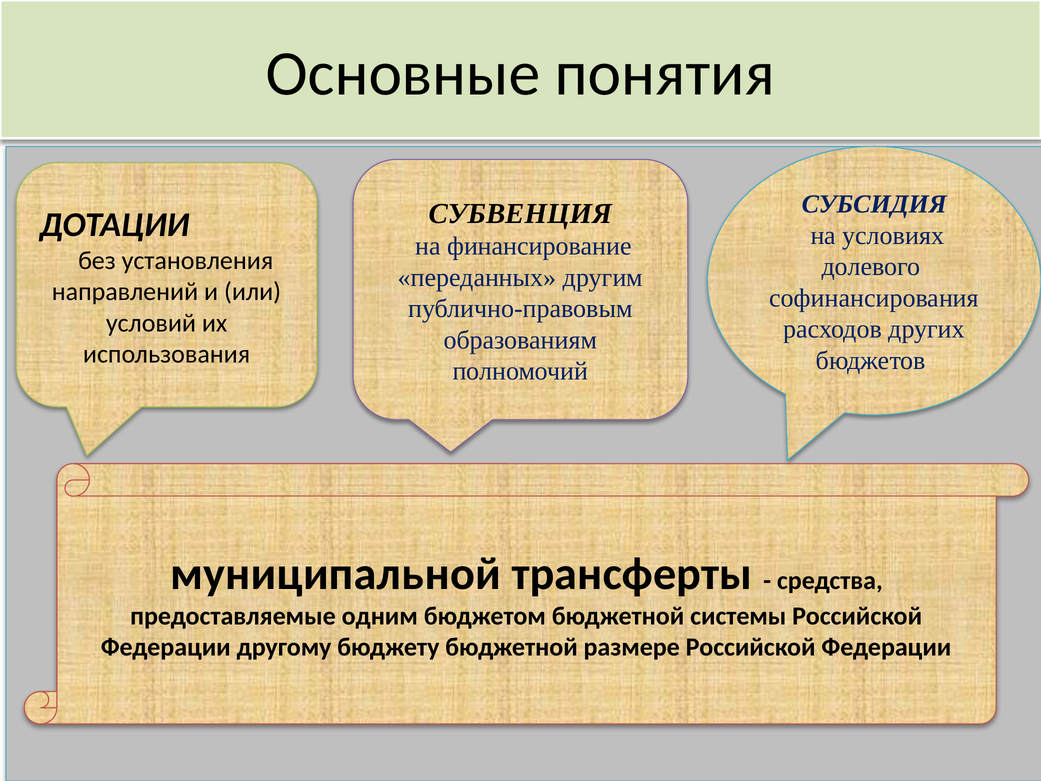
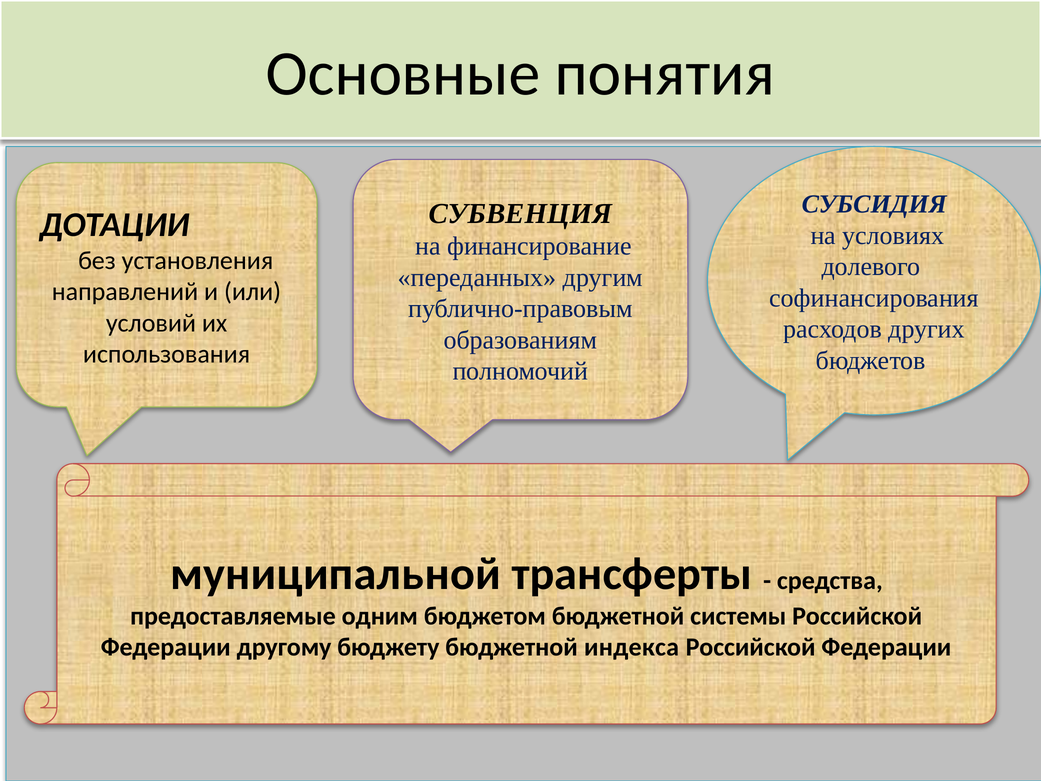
размере: размере -> индекса
